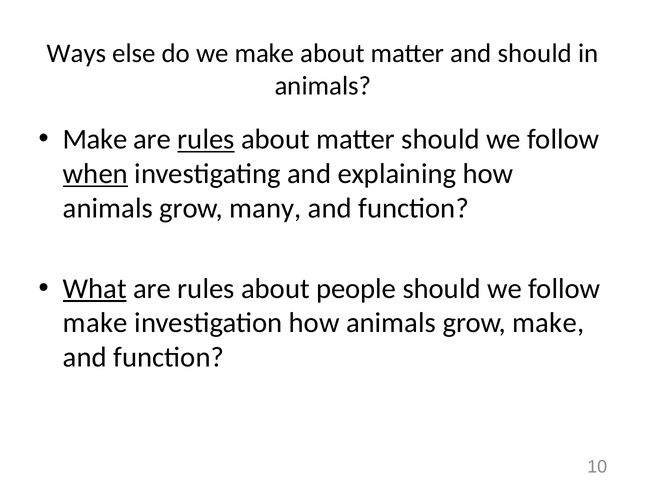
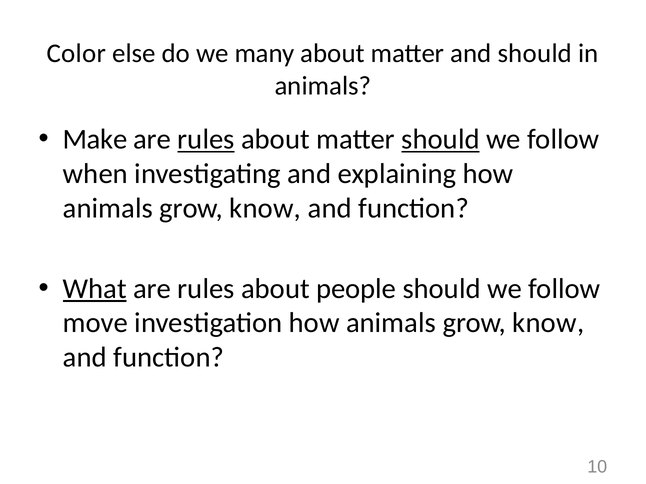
Ways: Ways -> Color
we make: make -> many
should at (441, 140) underline: none -> present
when underline: present -> none
many at (265, 208): many -> know
make at (95, 323): make -> move
make at (548, 323): make -> know
